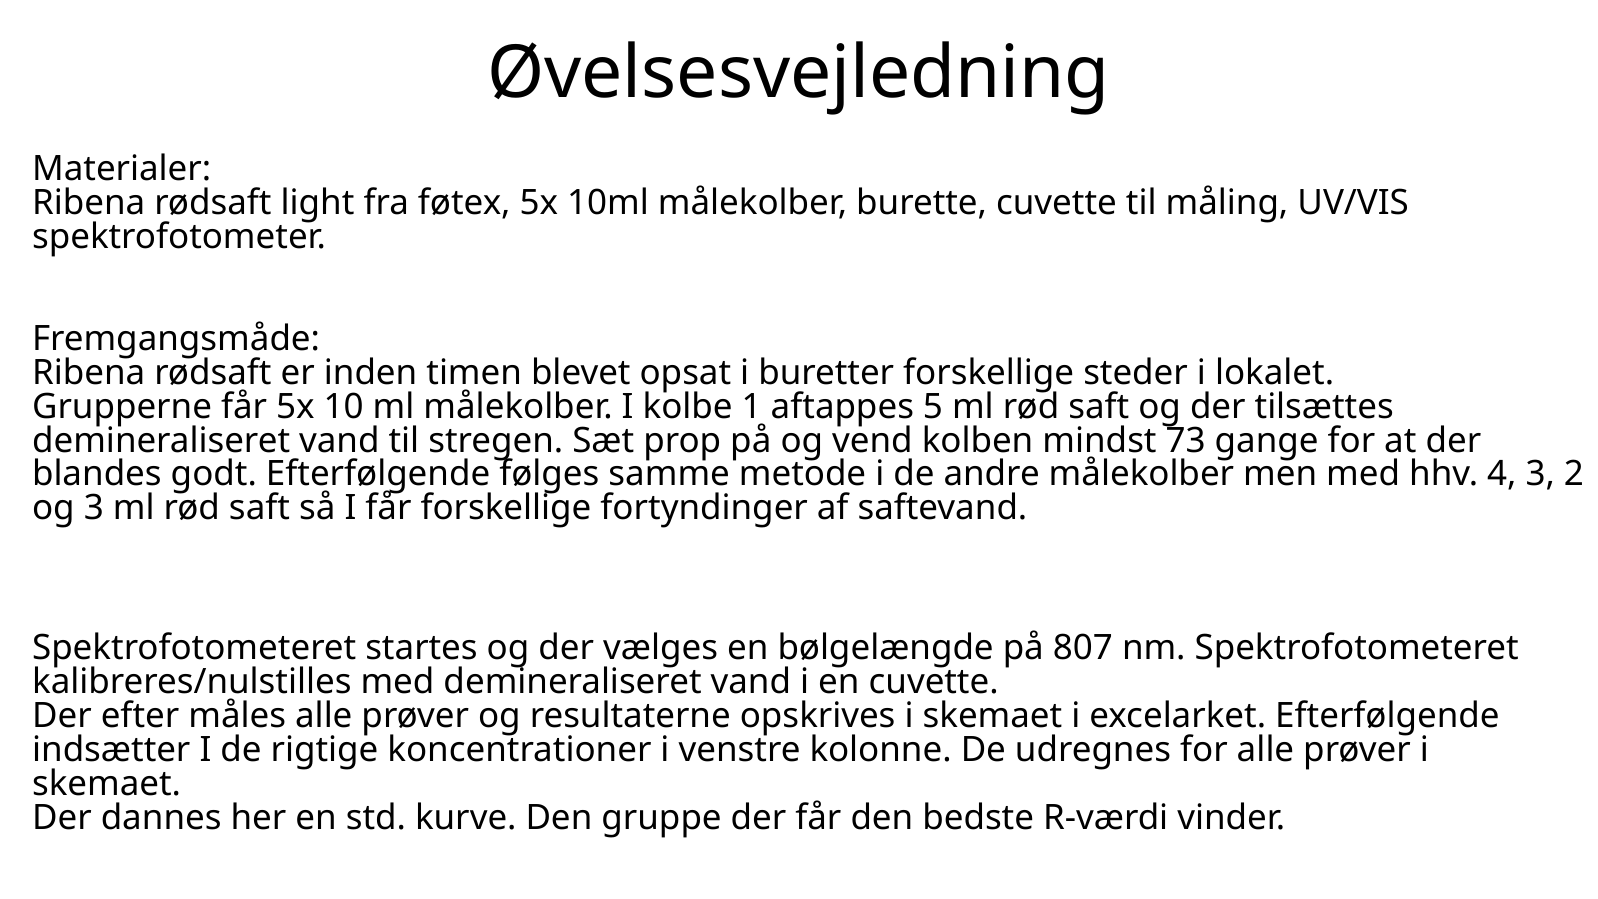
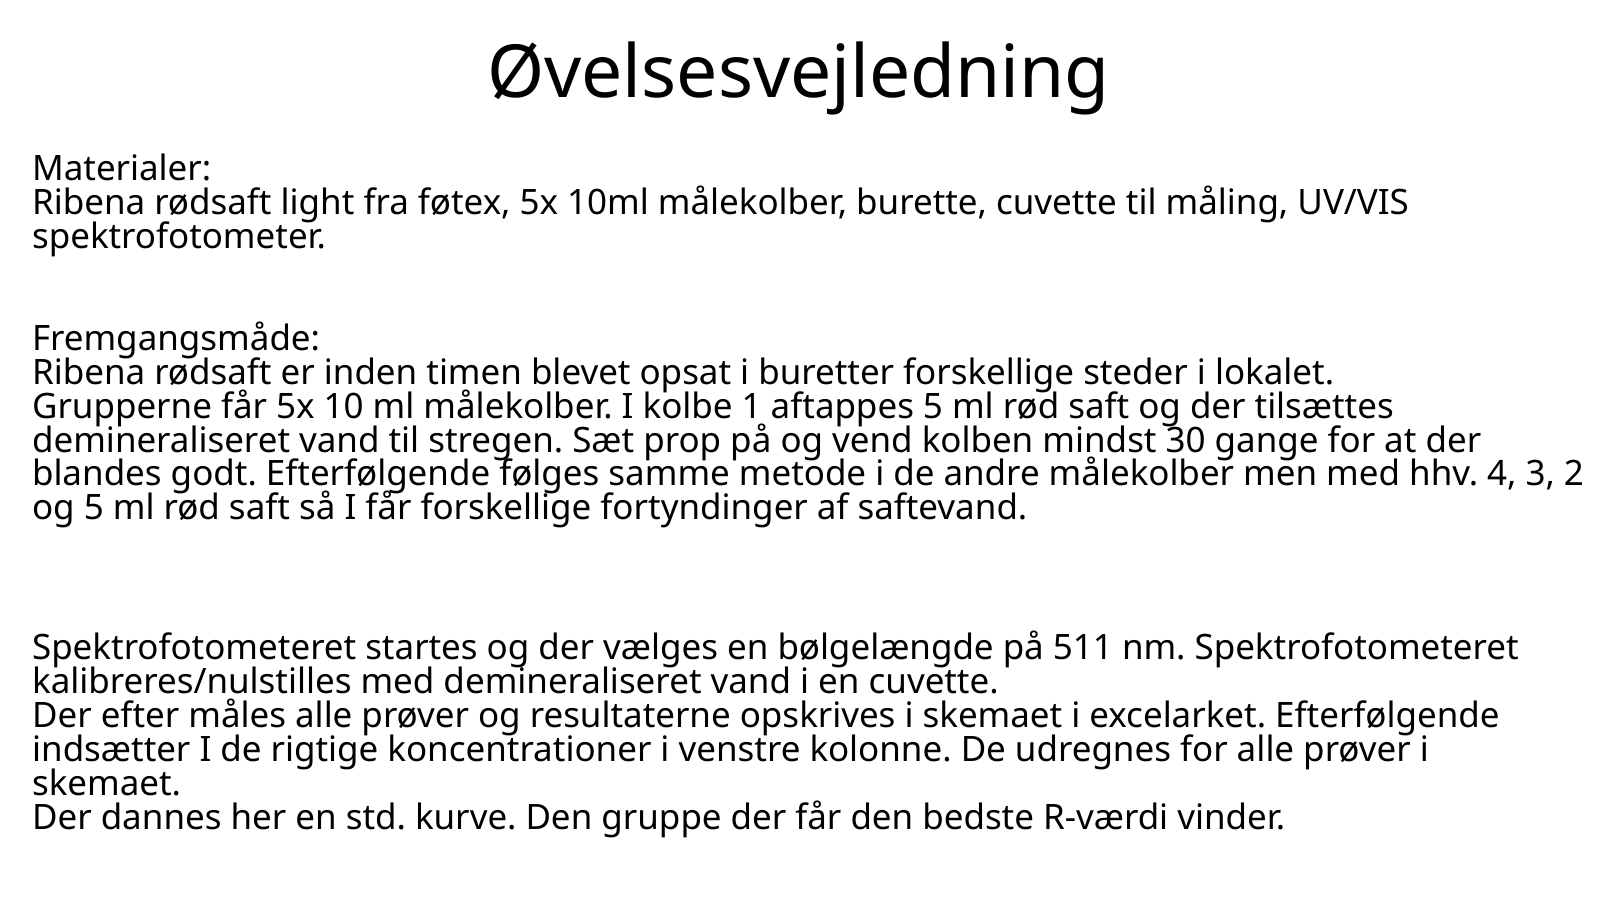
73: 73 -> 30
og 3: 3 -> 5
807: 807 -> 511
